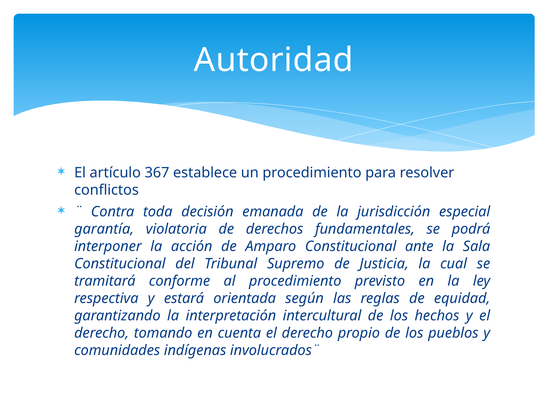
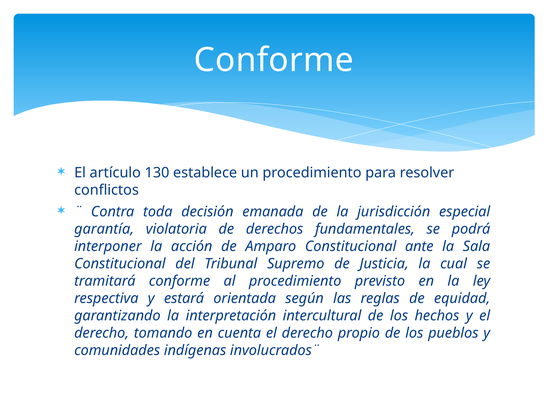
Autoridad at (274, 60): Autoridad -> Conforme
367: 367 -> 130
